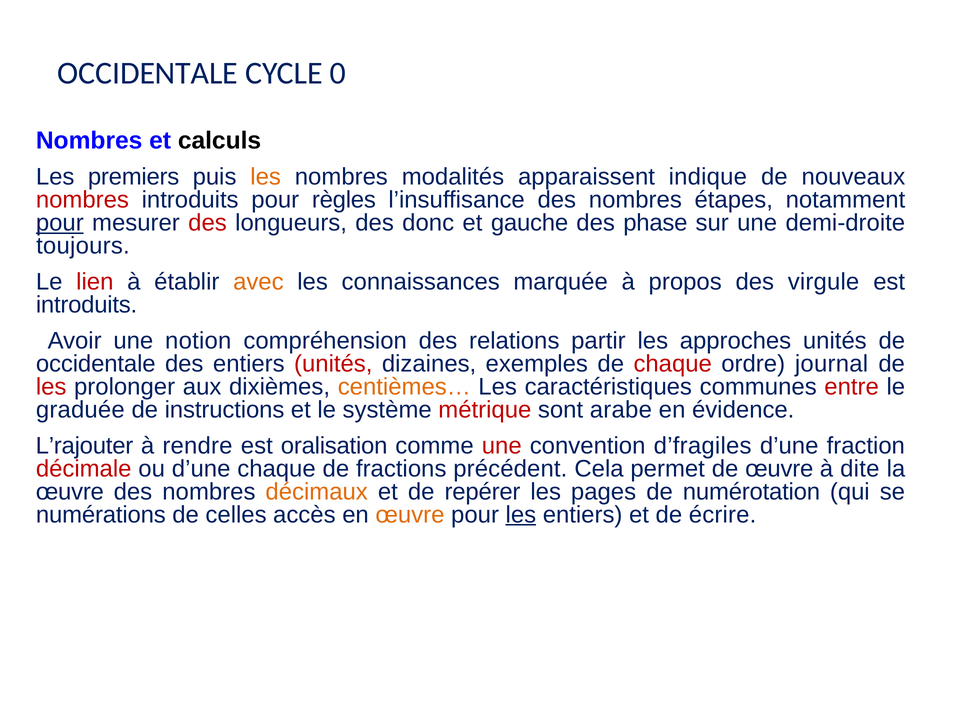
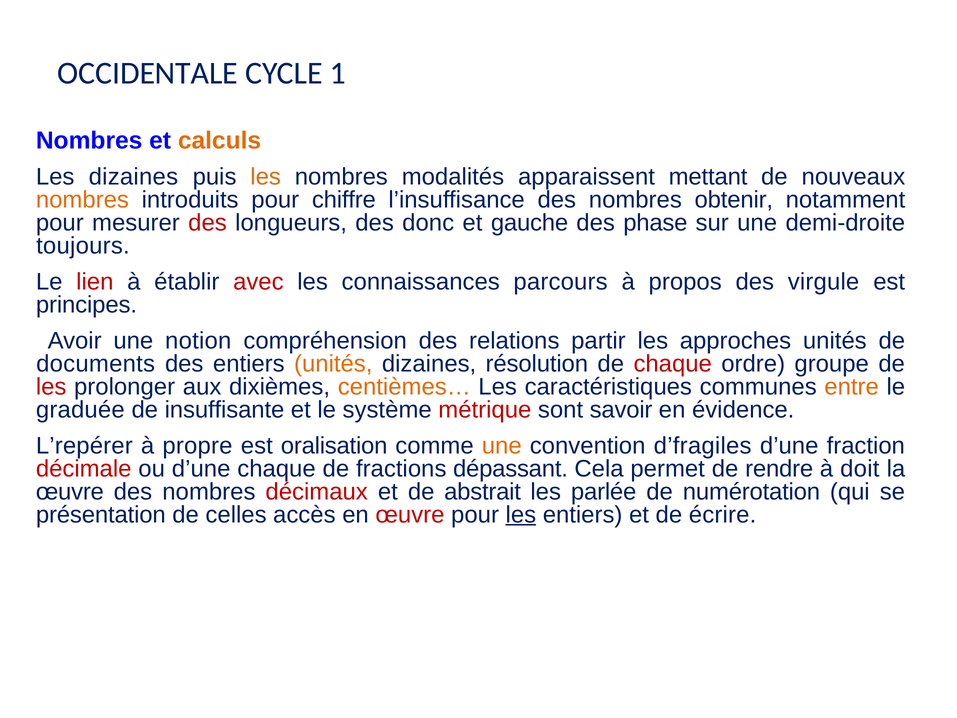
0: 0 -> 1
calculs colour: black -> orange
Les premiers: premiers -> dizaines
indique: indique -> mettant
nombres at (82, 200) colour: red -> orange
règles: règles -> chiffre
étapes: étapes -> obtenir
pour at (60, 223) underline: present -> none
avec colour: orange -> red
marquée: marquée -> parcours
introduits at (87, 305): introduits -> principes
occidentale at (96, 364): occidentale -> documents
unités at (333, 364) colour: red -> orange
exemples: exemples -> résolution
journal: journal -> groupe
entre colour: red -> orange
instructions: instructions -> insuffisante
arabe: arabe -> savoir
L’rajouter: L’rajouter -> L’repérer
rendre: rendre -> propre
une at (502, 446) colour: red -> orange
précédent: précédent -> dépassant
de œuvre: œuvre -> rendre
dite: dite -> doit
décimaux colour: orange -> red
repérer: repérer -> abstrait
pages: pages -> parlée
numérations: numérations -> présentation
œuvre at (410, 514) colour: orange -> red
